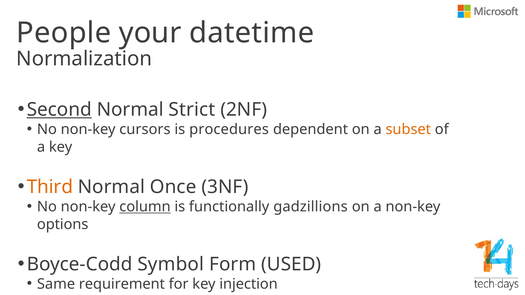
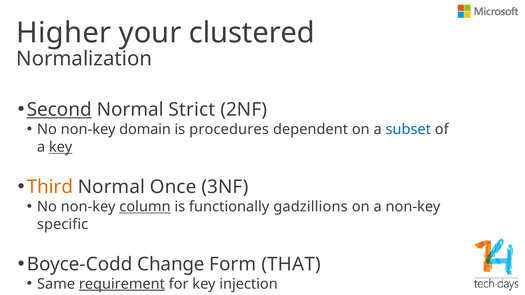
People: People -> Higher
datetime: datetime -> clustered
cursors: cursors -> domain
subset colour: orange -> blue
key at (61, 147) underline: none -> present
options: options -> specific
Symbol: Symbol -> Change
USED: USED -> THAT
requirement underline: none -> present
